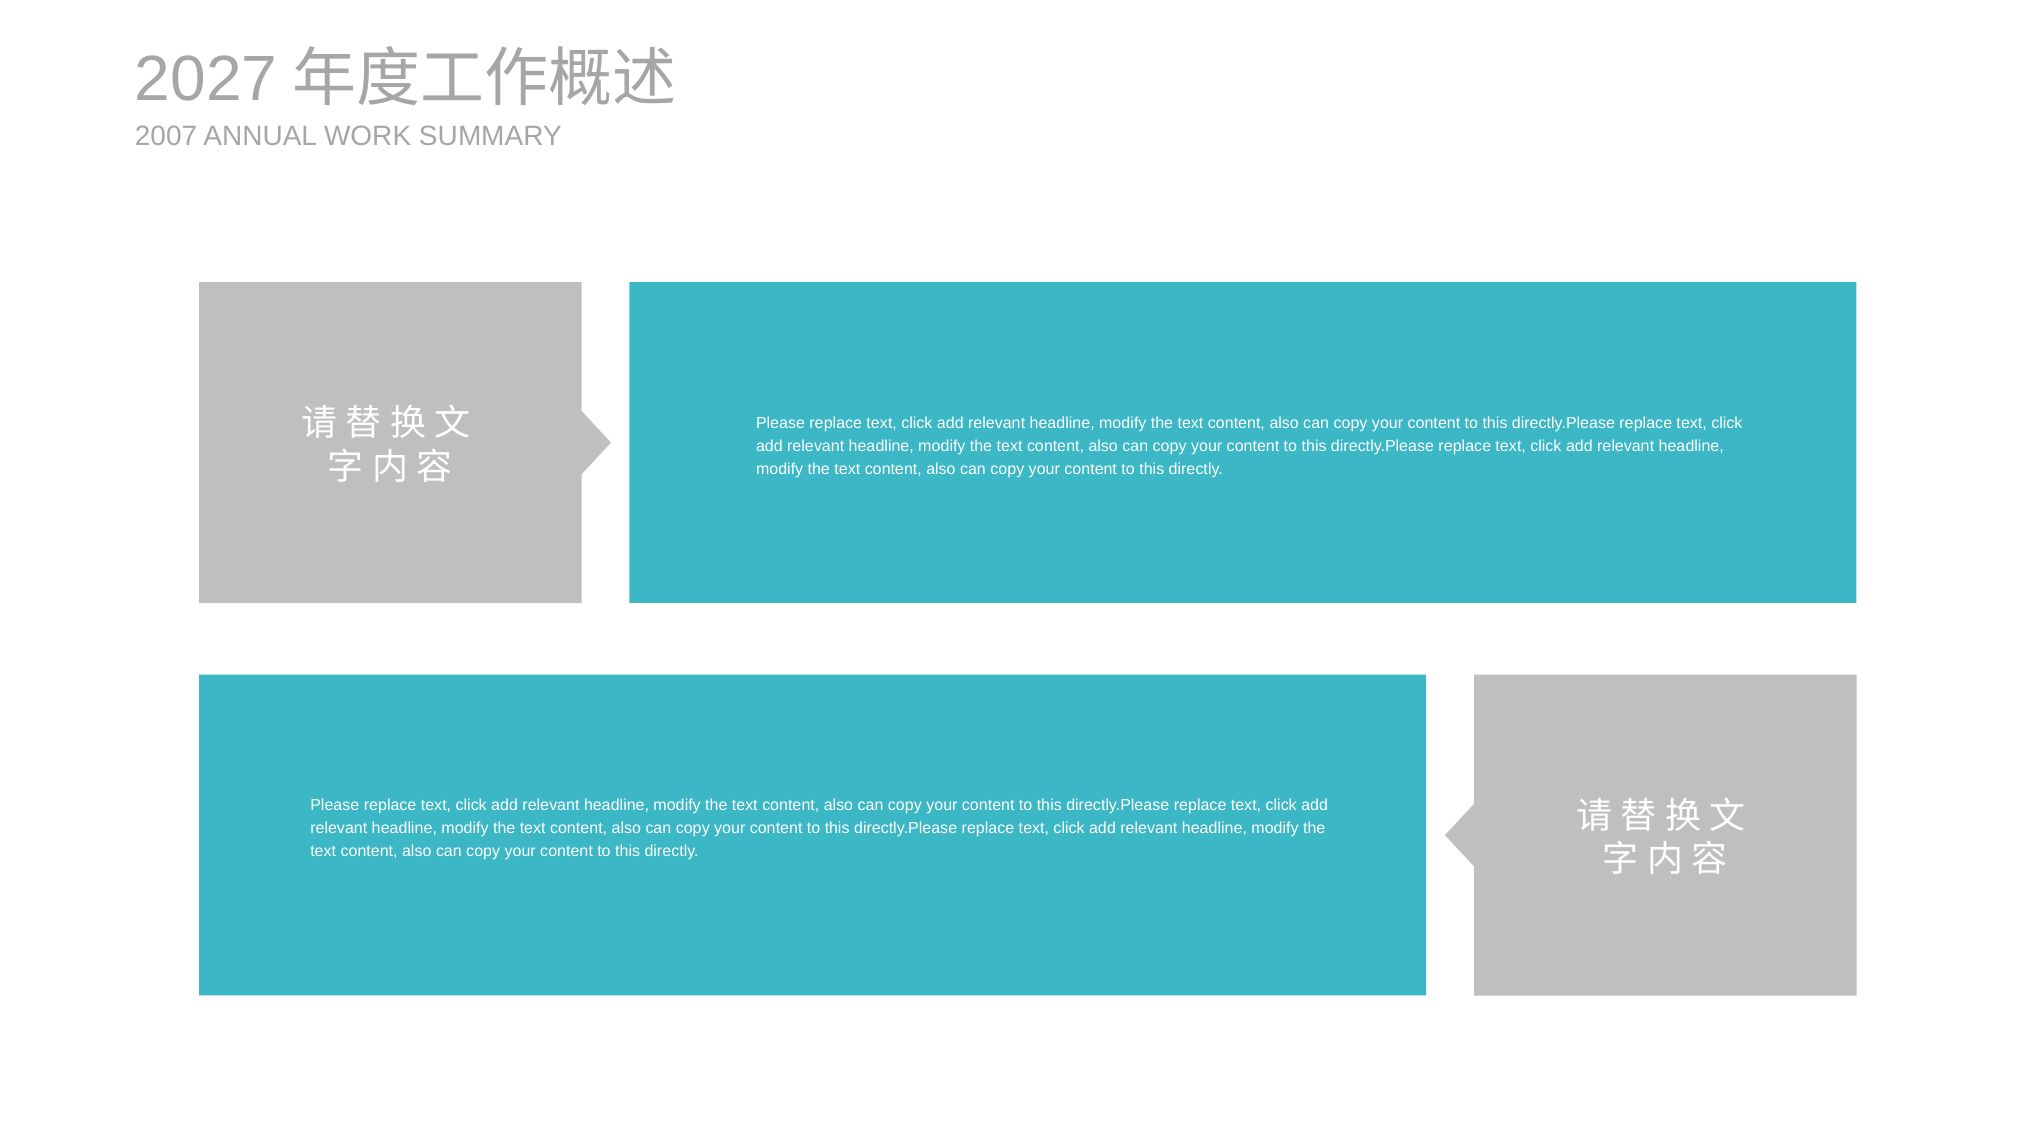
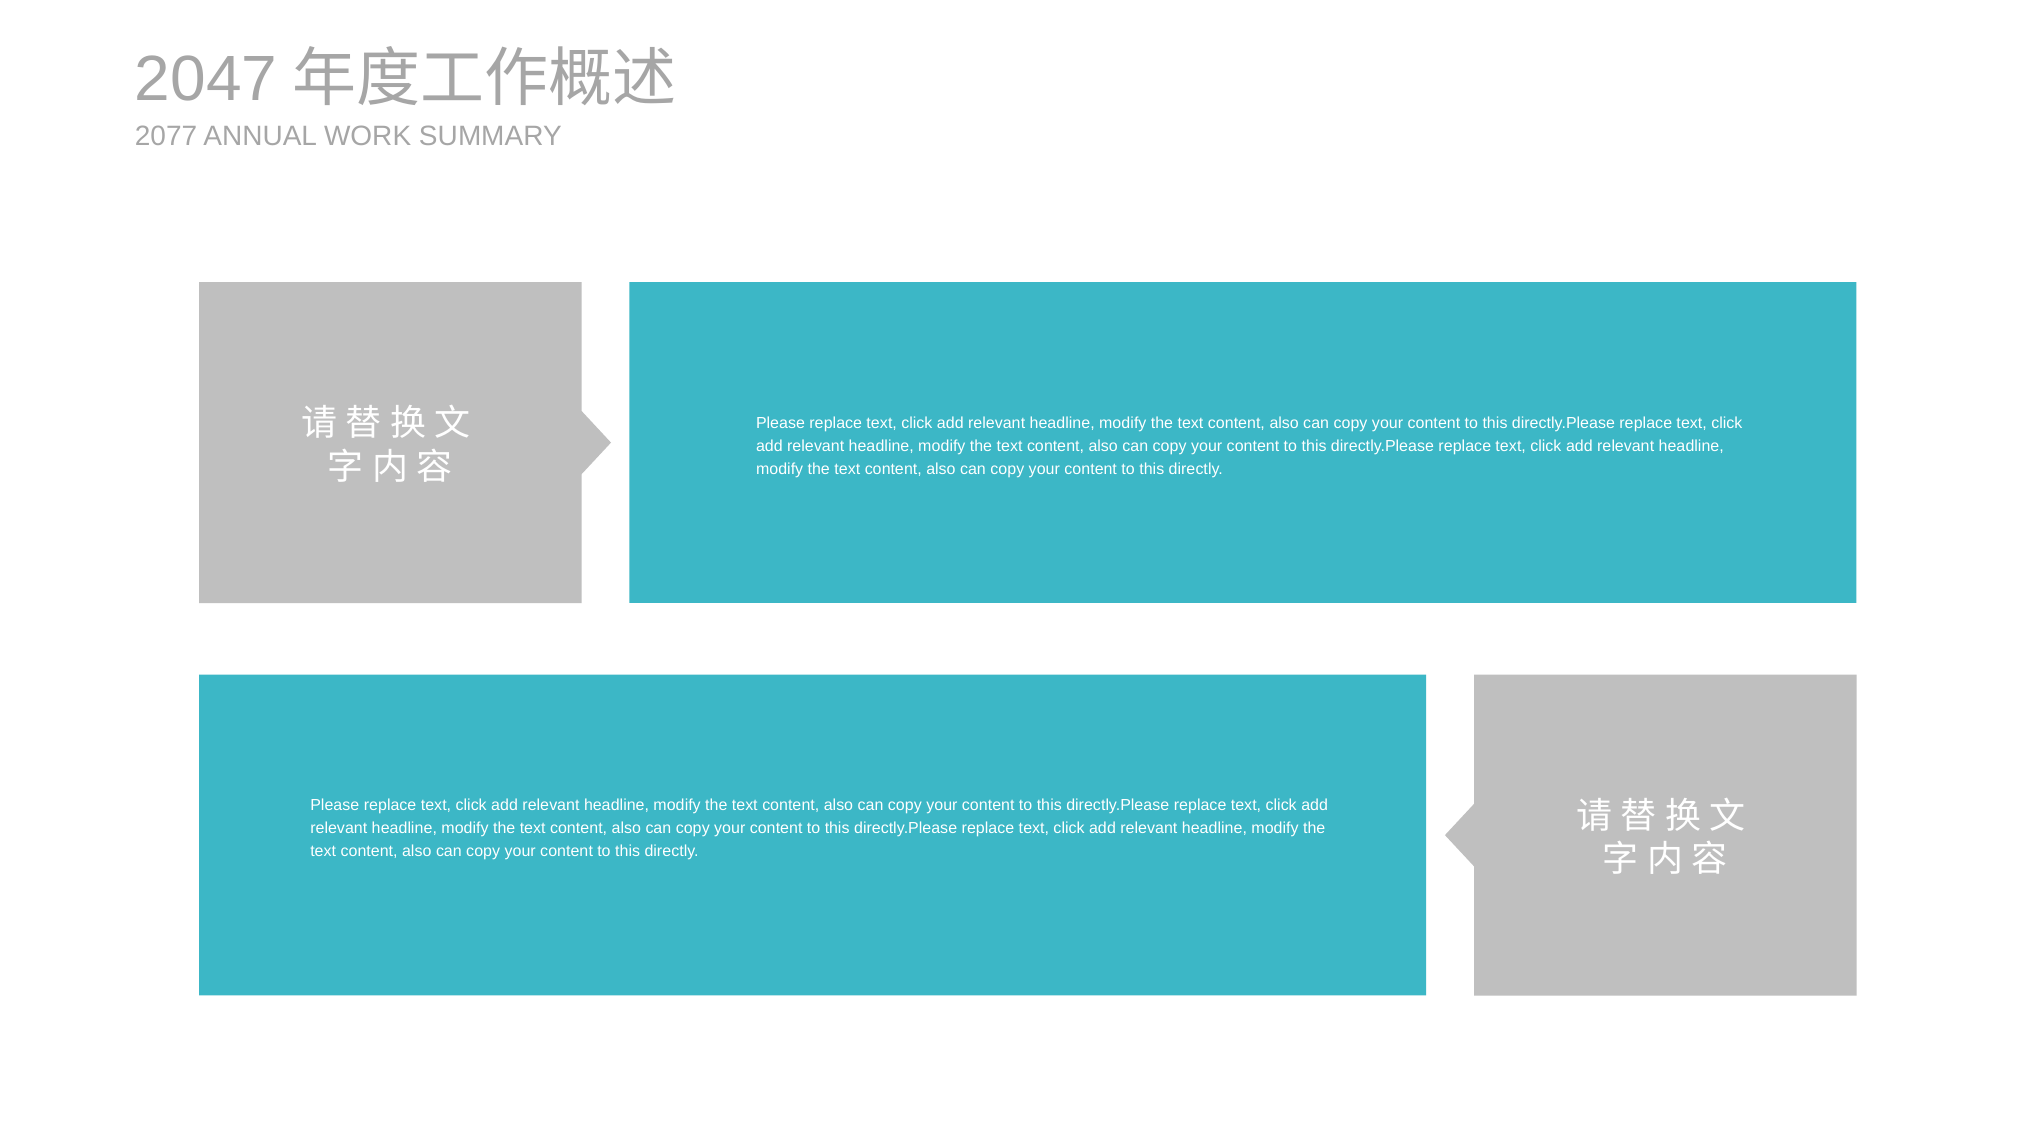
2027: 2027 -> 2047
2007: 2007 -> 2077
